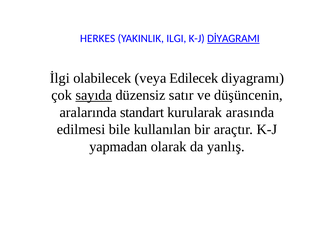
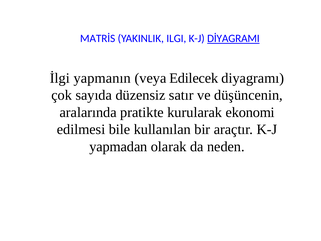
HERKES: HERKES -> MATRİS
olabilecek: olabilecek -> yapmanın
sayıda underline: present -> none
standart: standart -> pratikte
arasında: arasında -> ekonomi
yanlış: yanlış -> neden
